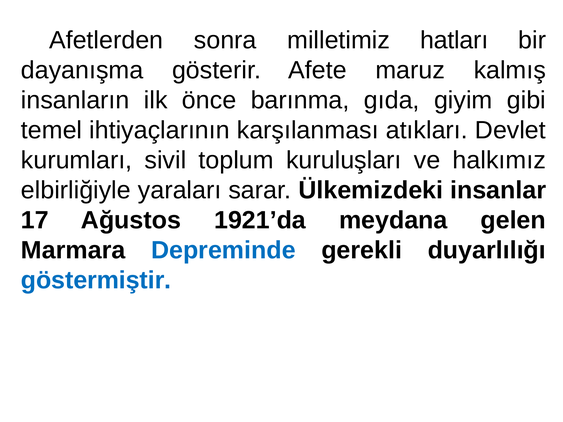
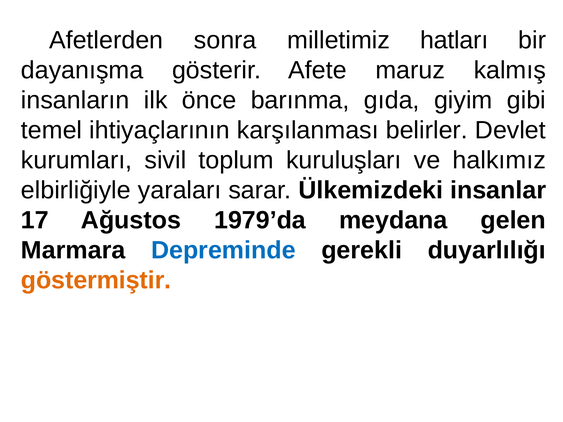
atıkları: atıkları -> belirler
1921’da: 1921’da -> 1979’da
göstermiştir colour: blue -> orange
